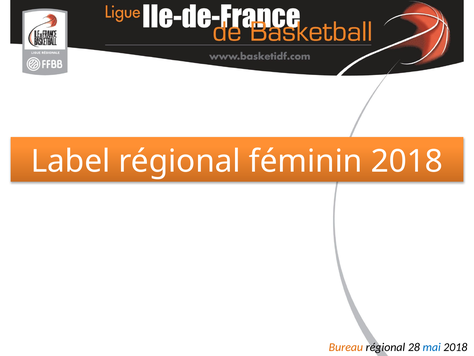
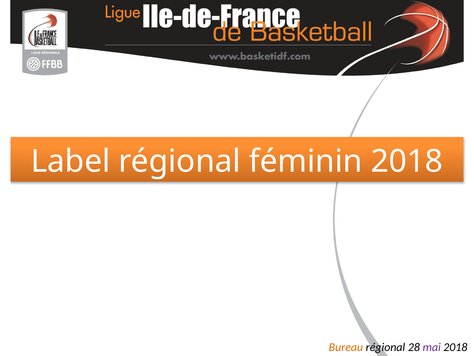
mai colour: blue -> purple
